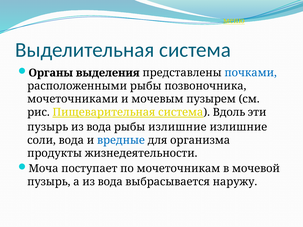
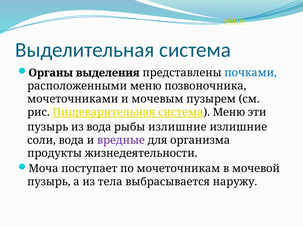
расположенными рыбы: рыбы -> меню
система Вдоль: Вдоль -> Меню
вредные colour: blue -> purple
а из вода: вода -> тела
